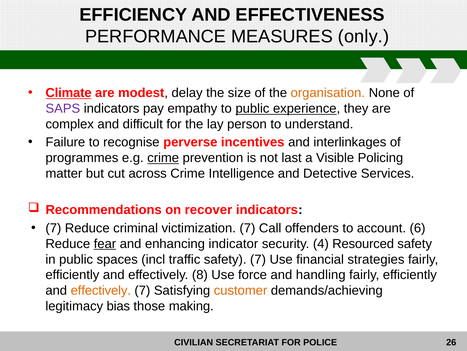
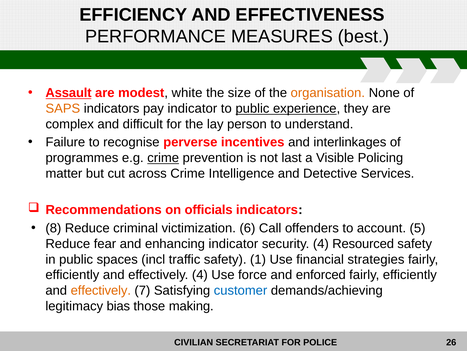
only: only -> best
Climate: Climate -> Assault
delay: delay -> white
SAPS colour: purple -> orange
pay empathy: empathy -> indicator
recover: recover -> officials
7 at (53, 228): 7 -> 8
victimization 7: 7 -> 6
6: 6 -> 5
fear underline: present -> none
safety 7: 7 -> 1
effectively 8: 8 -> 4
handling: handling -> enforced
customer colour: orange -> blue
